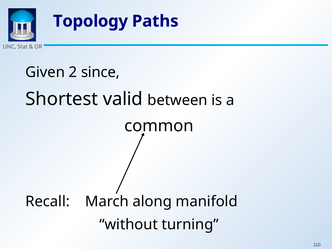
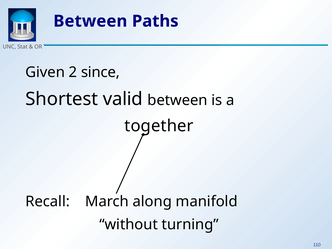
Topology at (90, 21): Topology -> Between
common: common -> together
